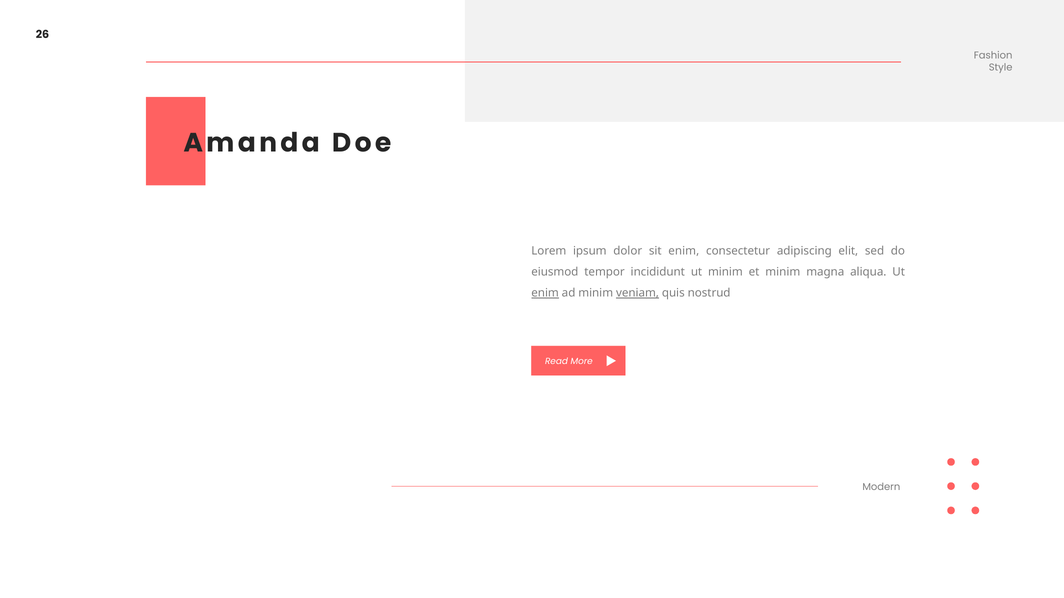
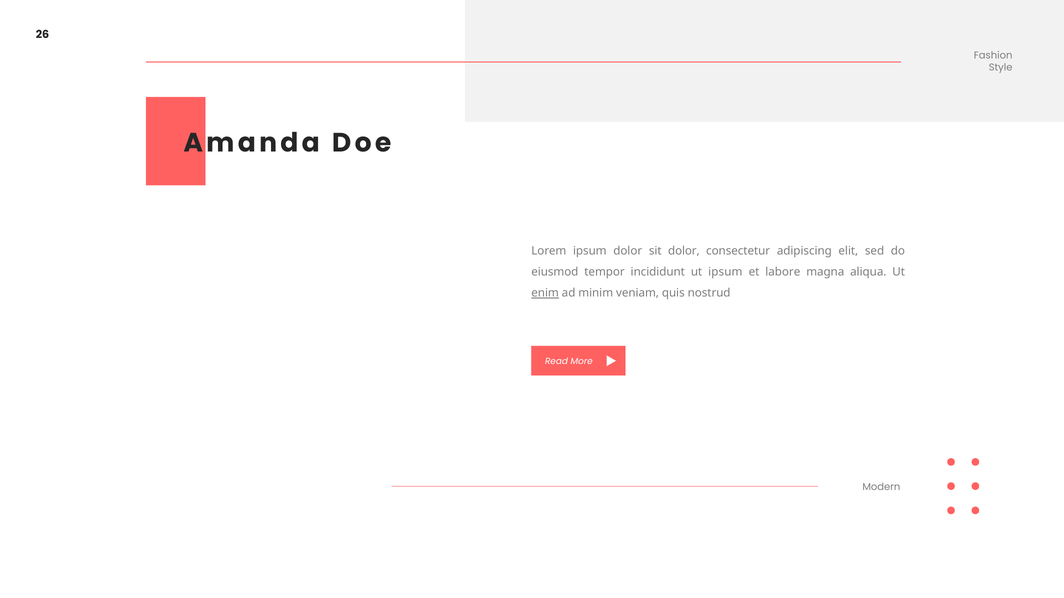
sit enim: enim -> dolor
ut minim: minim -> ipsum
et minim: minim -> labore
veniam underline: present -> none
